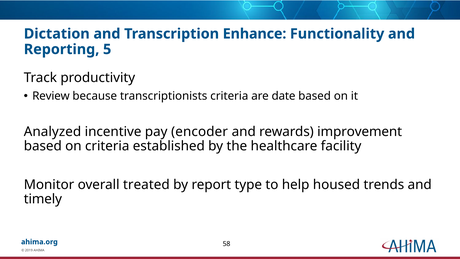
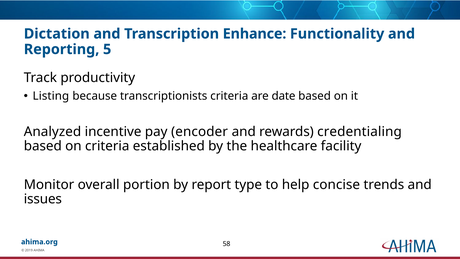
Review: Review -> Listing
improvement: improvement -> credentialing
treated: treated -> portion
housed: housed -> concise
timely: timely -> issues
